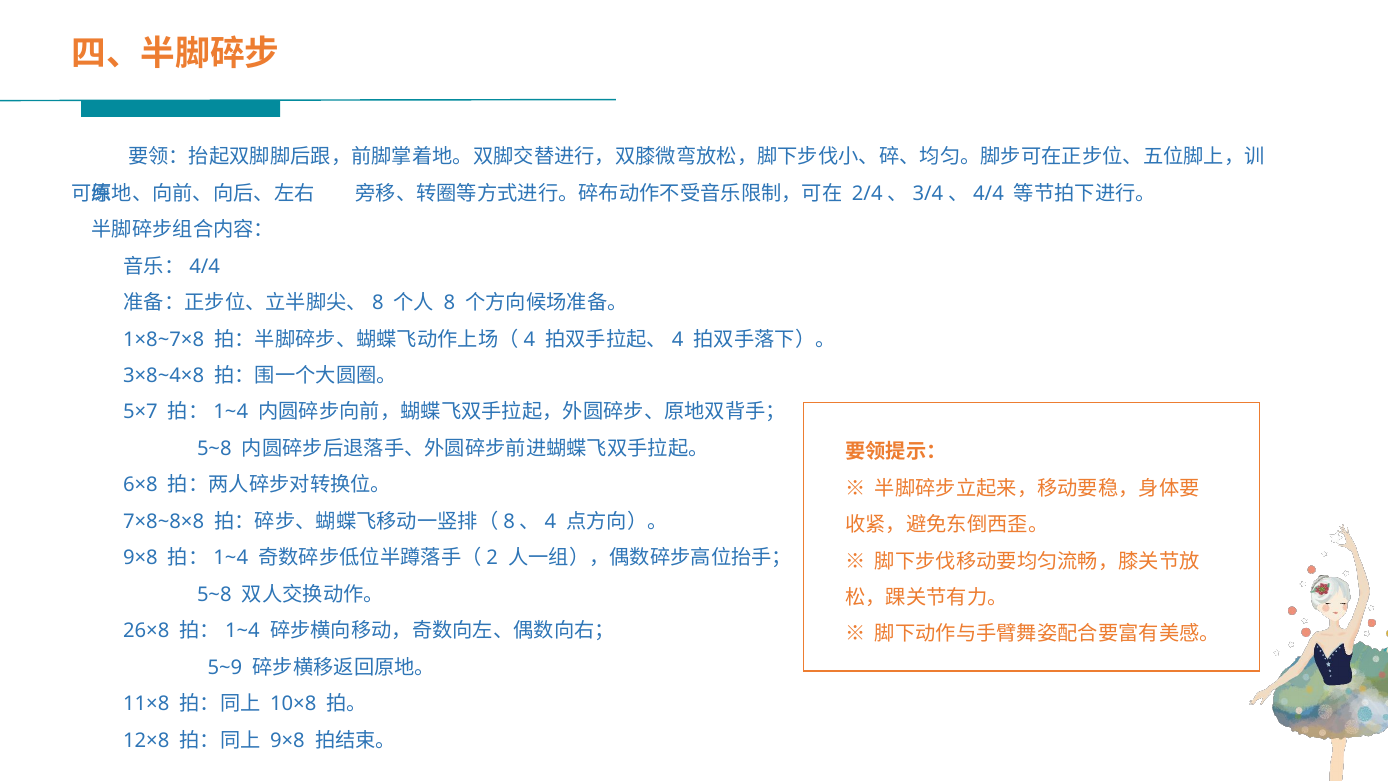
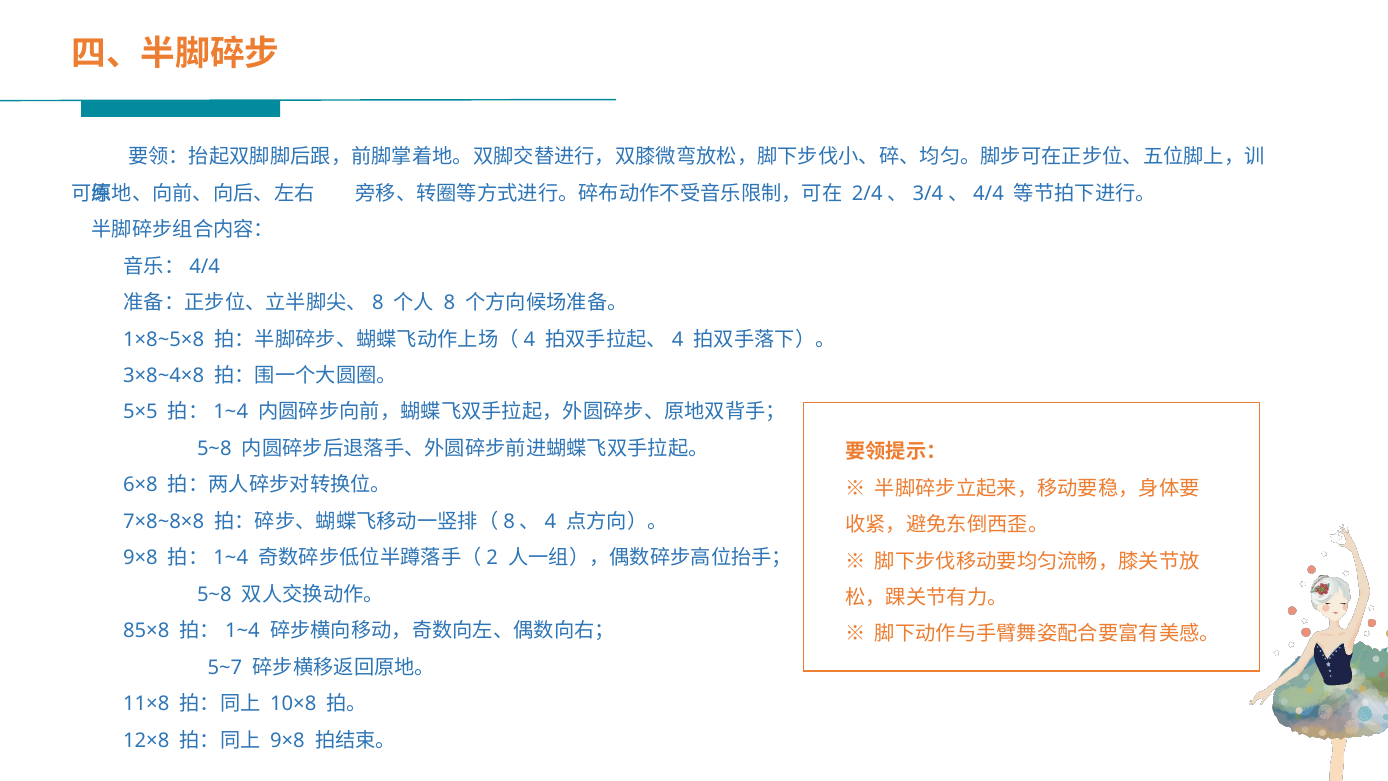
1×8~7×8: 1×8~7×8 -> 1×8~5×8
5×7: 5×7 -> 5×5
26×8: 26×8 -> 85×8
5~9: 5~9 -> 5~7
